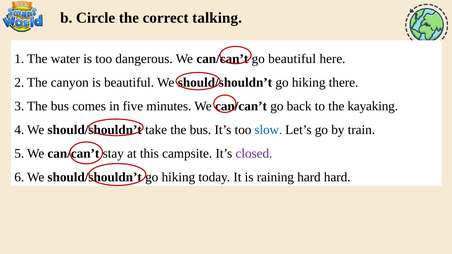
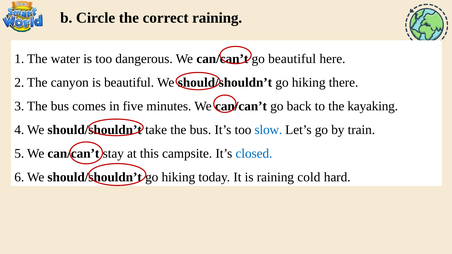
correct talking: talking -> raining
closed colour: purple -> blue
raining hard: hard -> cold
